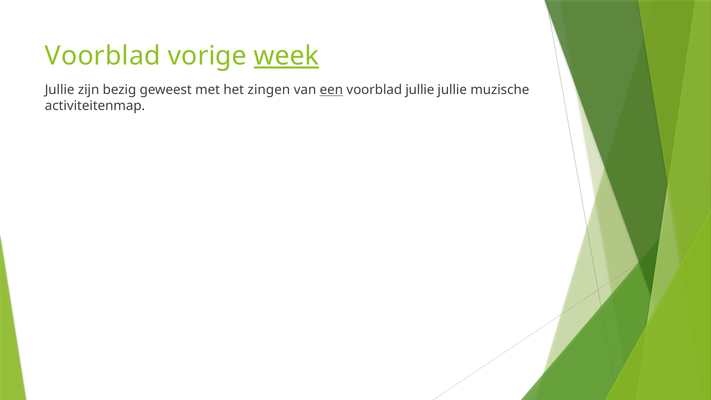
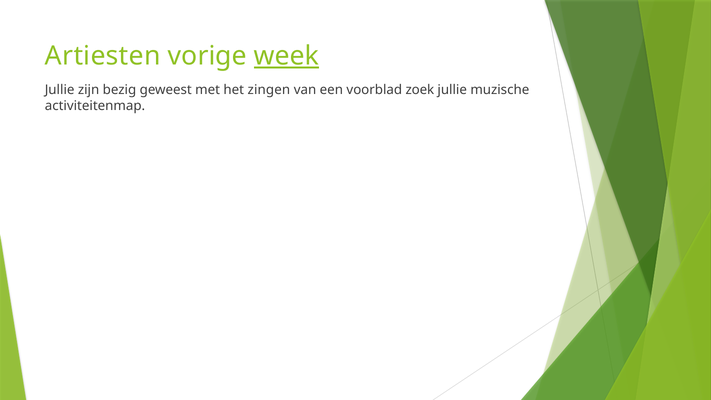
Voorblad at (103, 56): Voorblad -> Artiesten
een underline: present -> none
voorblad jullie: jullie -> zoek
